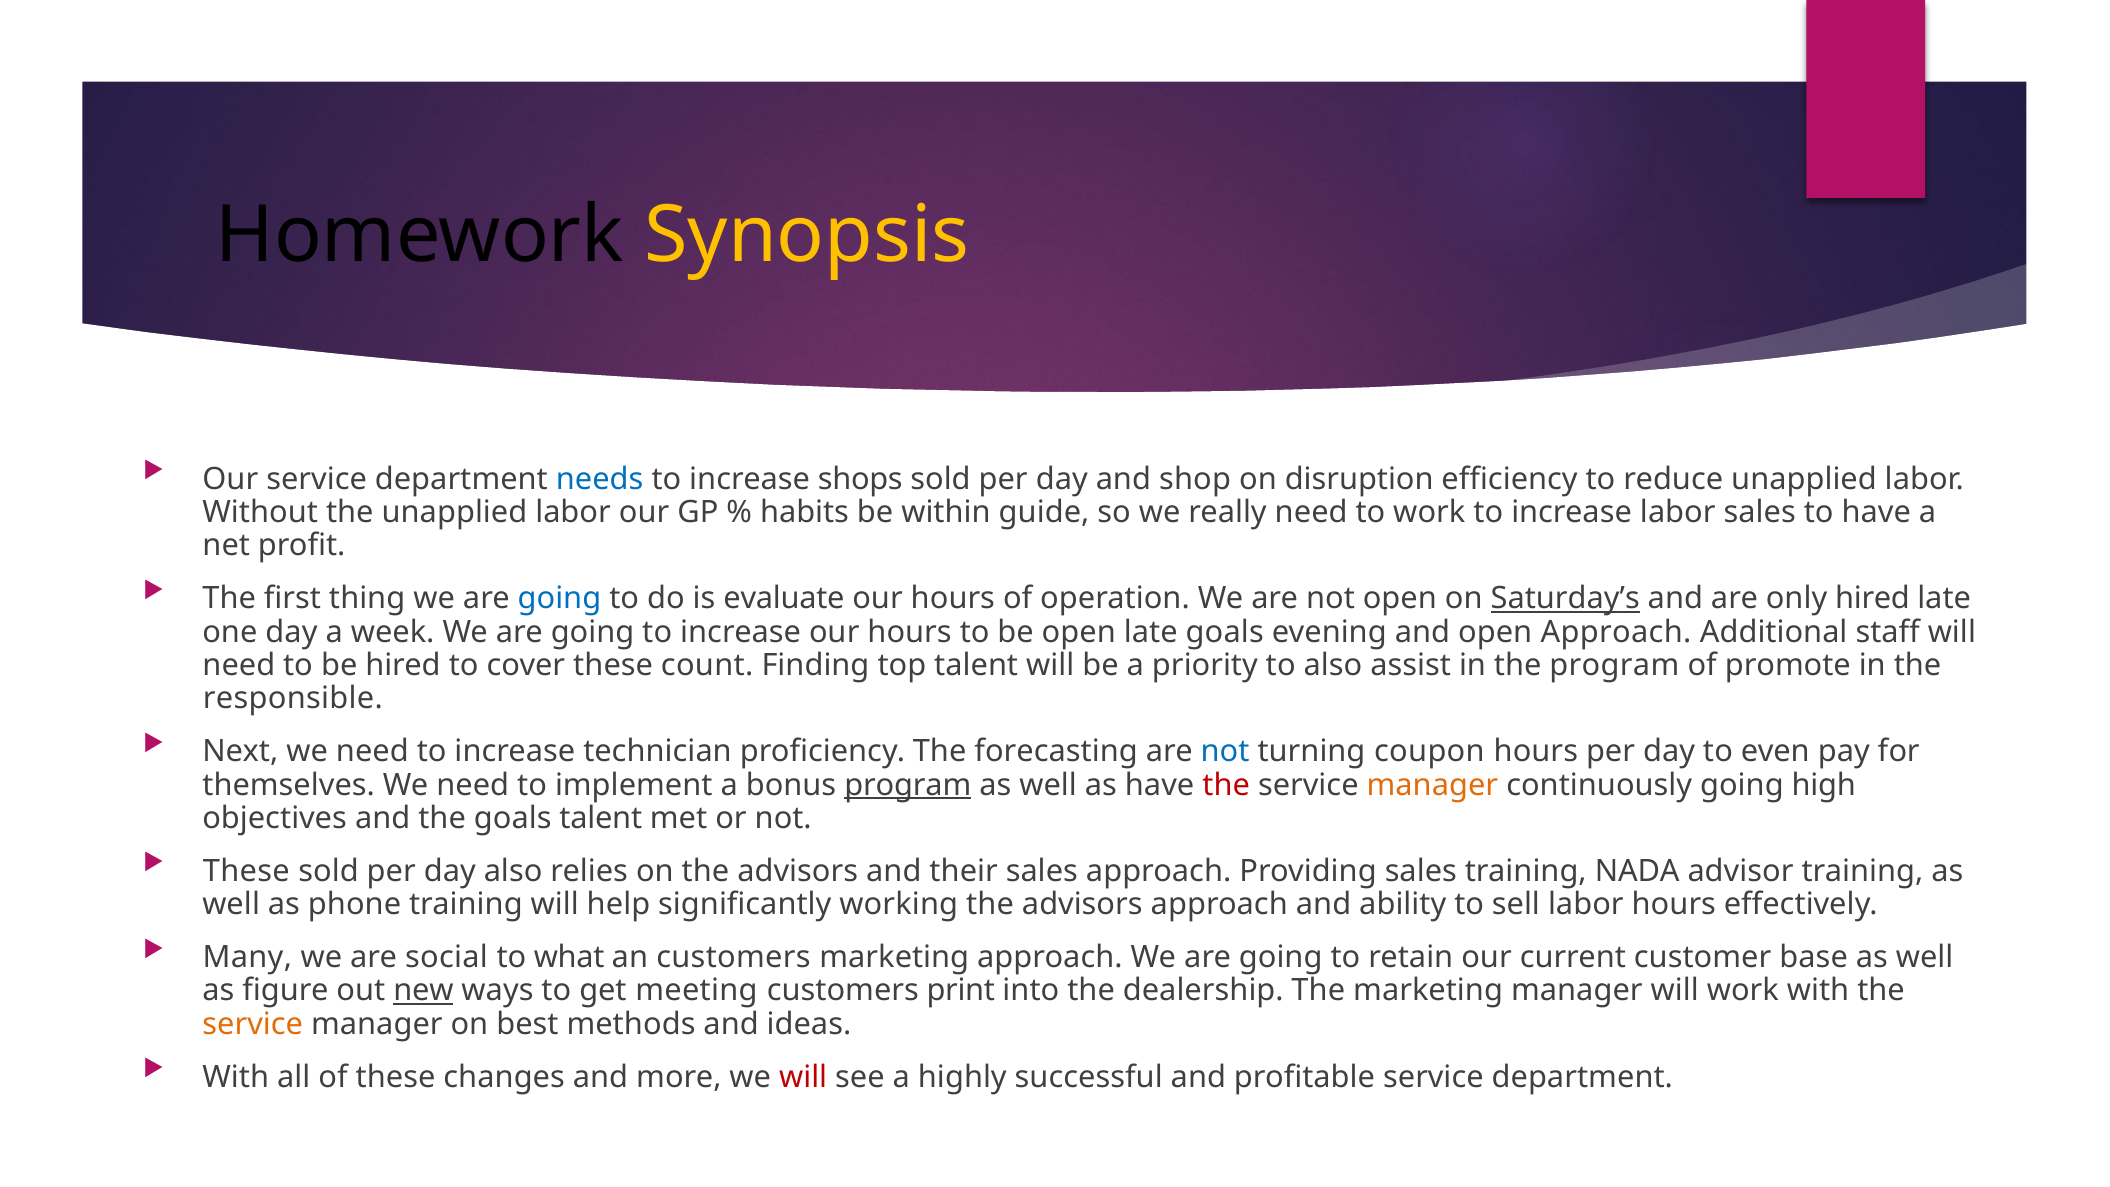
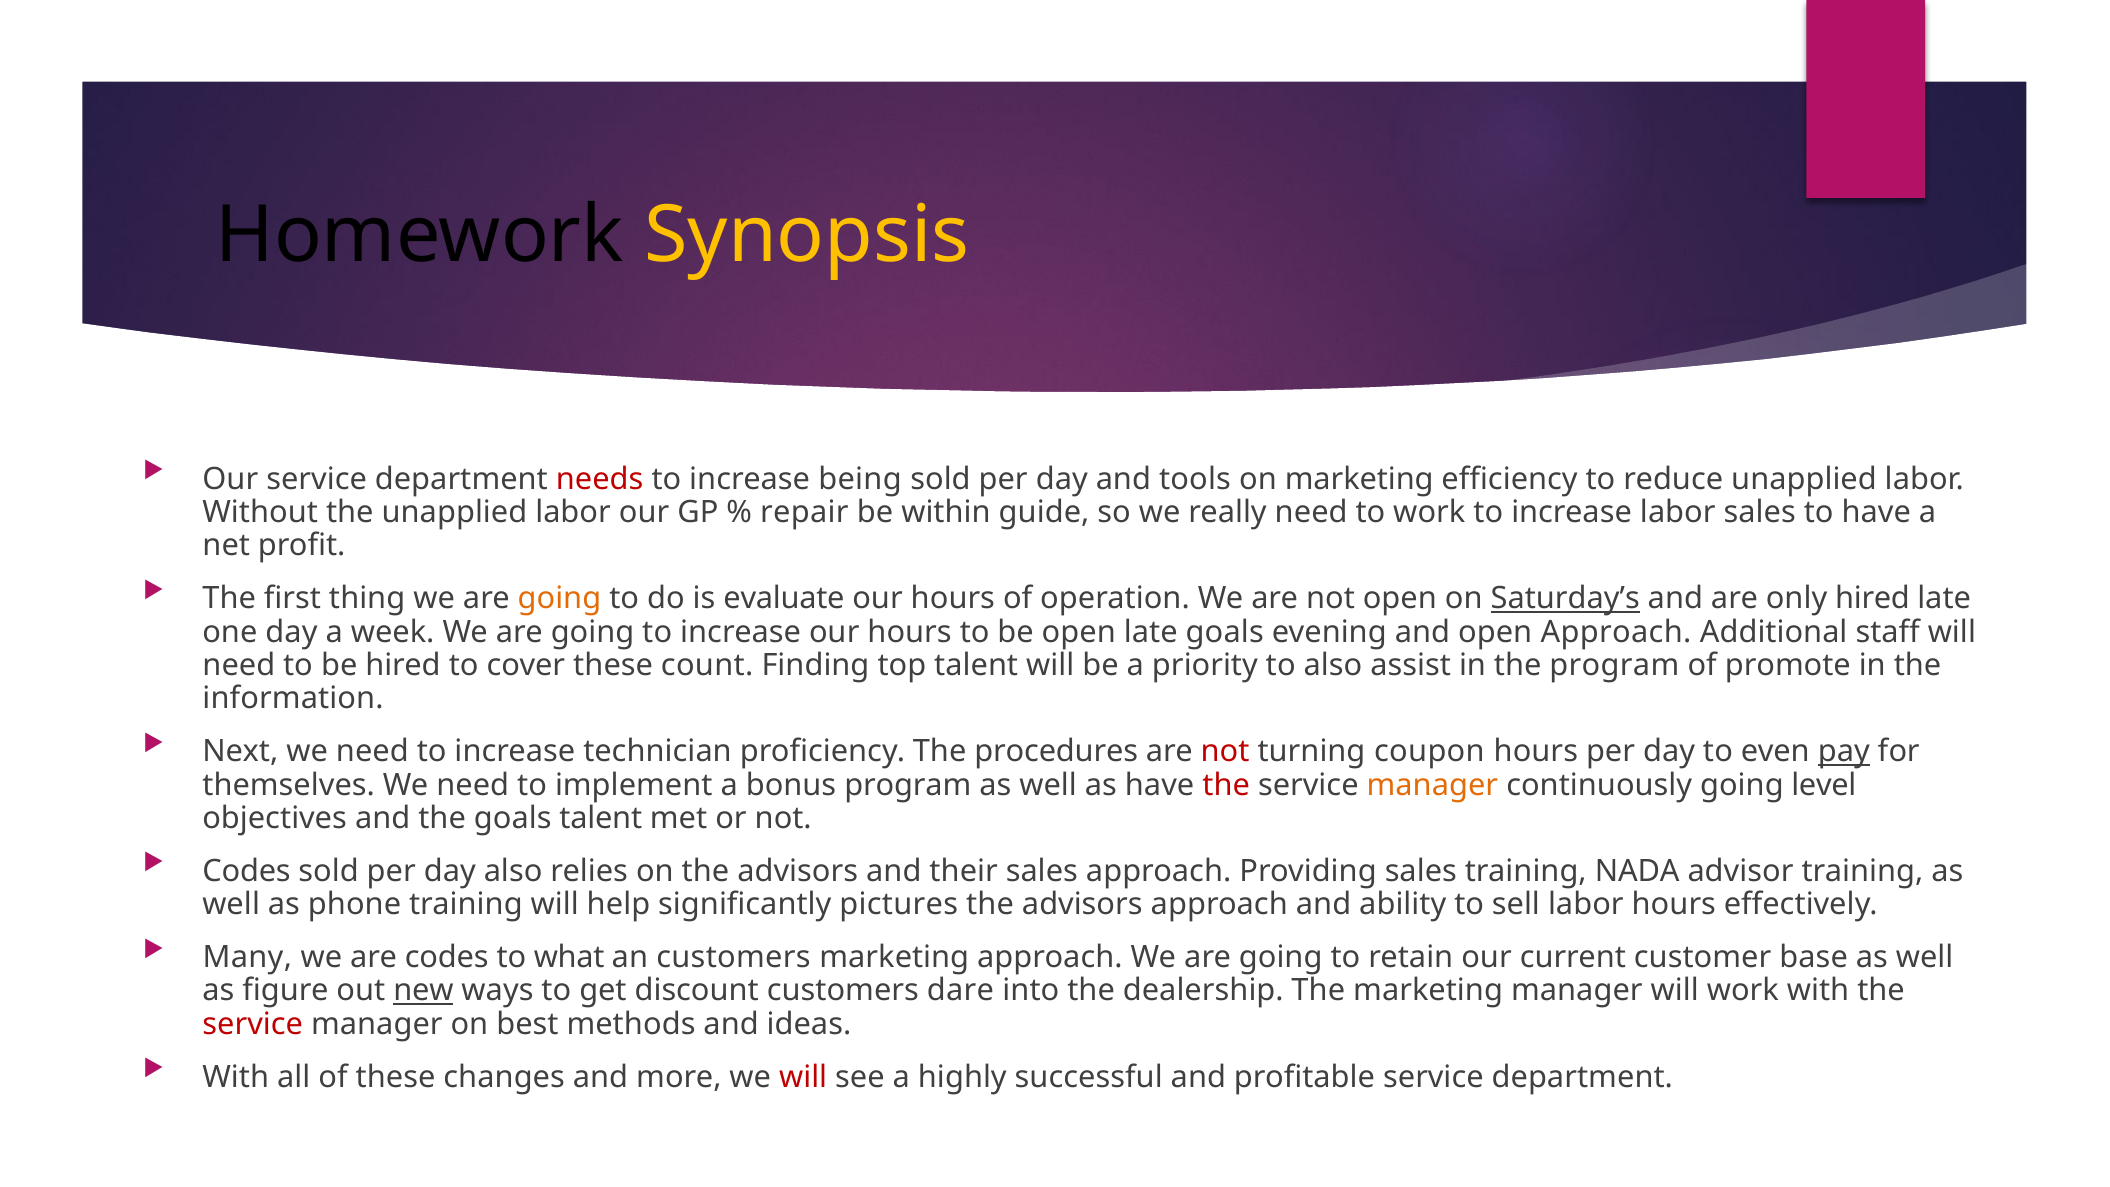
needs colour: blue -> red
shops: shops -> being
shop: shop -> tools
on disruption: disruption -> marketing
habits: habits -> repair
going at (559, 599) colour: blue -> orange
responsible: responsible -> information
forecasting: forecasting -> procedures
not at (1225, 751) colour: blue -> red
pay underline: none -> present
program at (908, 785) underline: present -> none
high: high -> level
These at (246, 871): These -> Codes
working: working -> pictures
are social: social -> codes
meeting: meeting -> discount
print: print -> dare
service at (253, 1024) colour: orange -> red
